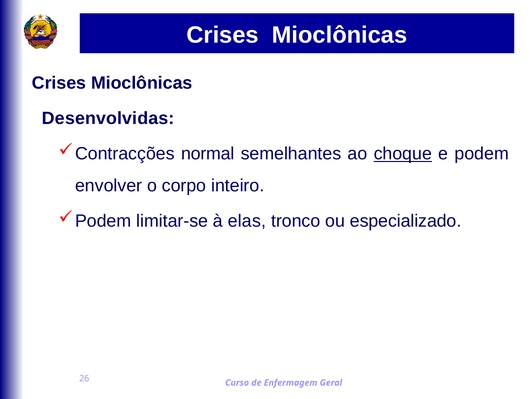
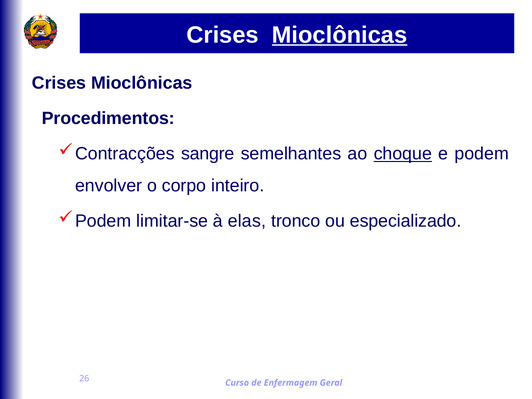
Mioclônicas at (340, 35) underline: none -> present
Desenvolvidas: Desenvolvidas -> Procedimentos
normal: normal -> sangre
